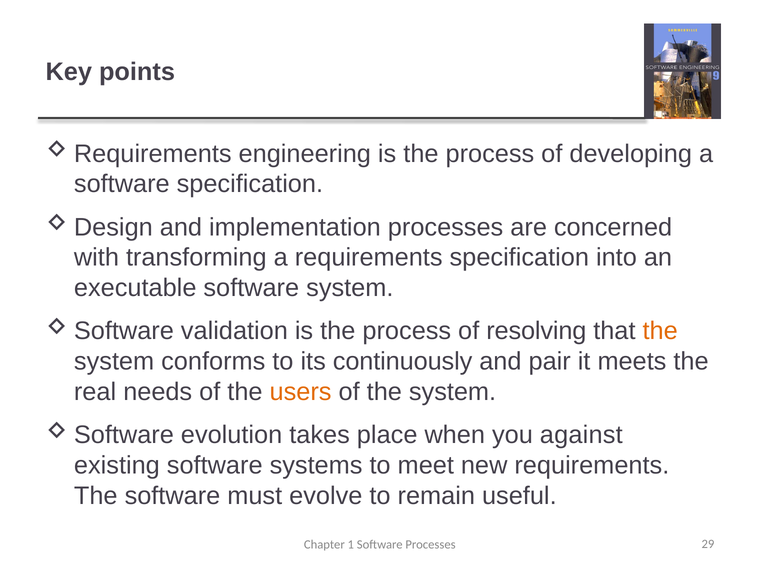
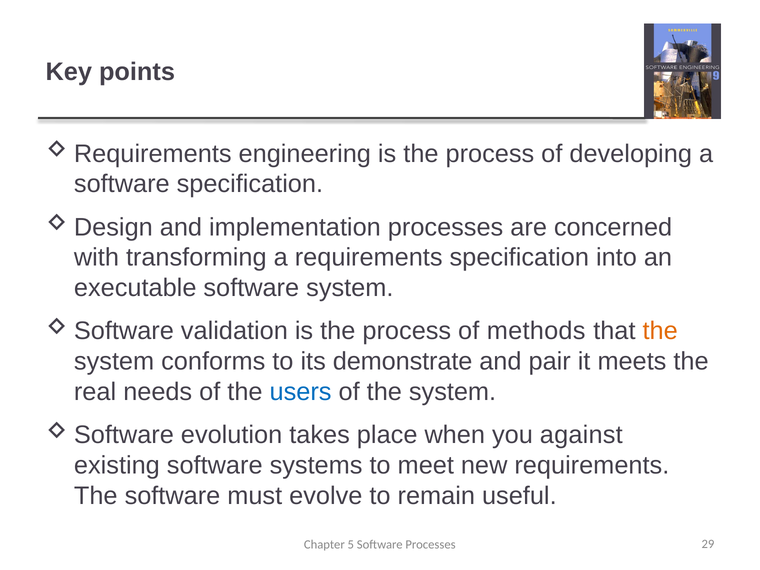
resolving: resolving -> methods
continuously: continuously -> demonstrate
users colour: orange -> blue
1: 1 -> 5
